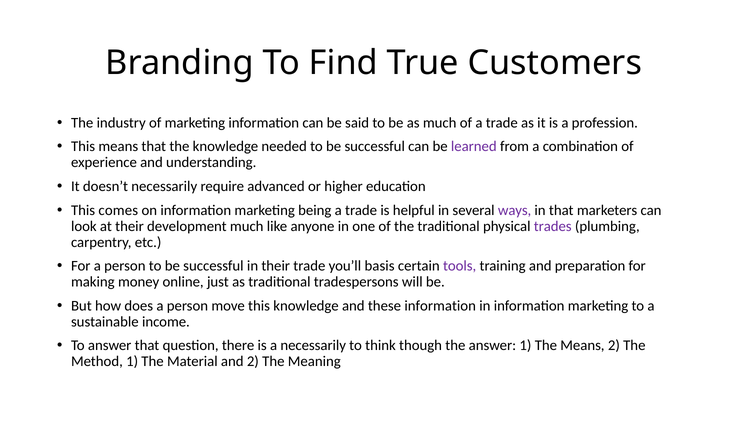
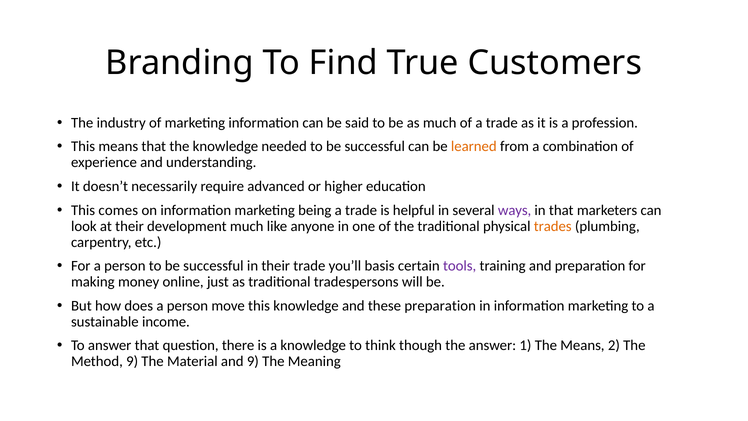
learned colour: purple -> orange
trades colour: purple -> orange
these information: information -> preparation
a necessarily: necessarily -> knowledge
Method 1: 1 -> 9
and 2: 2 -> 9
